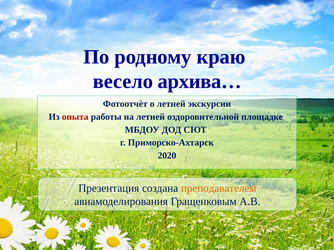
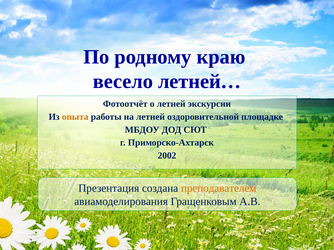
архива…: архива… -> летней…
опыта colour: red -> orange
2020: 2020 -> 2002
